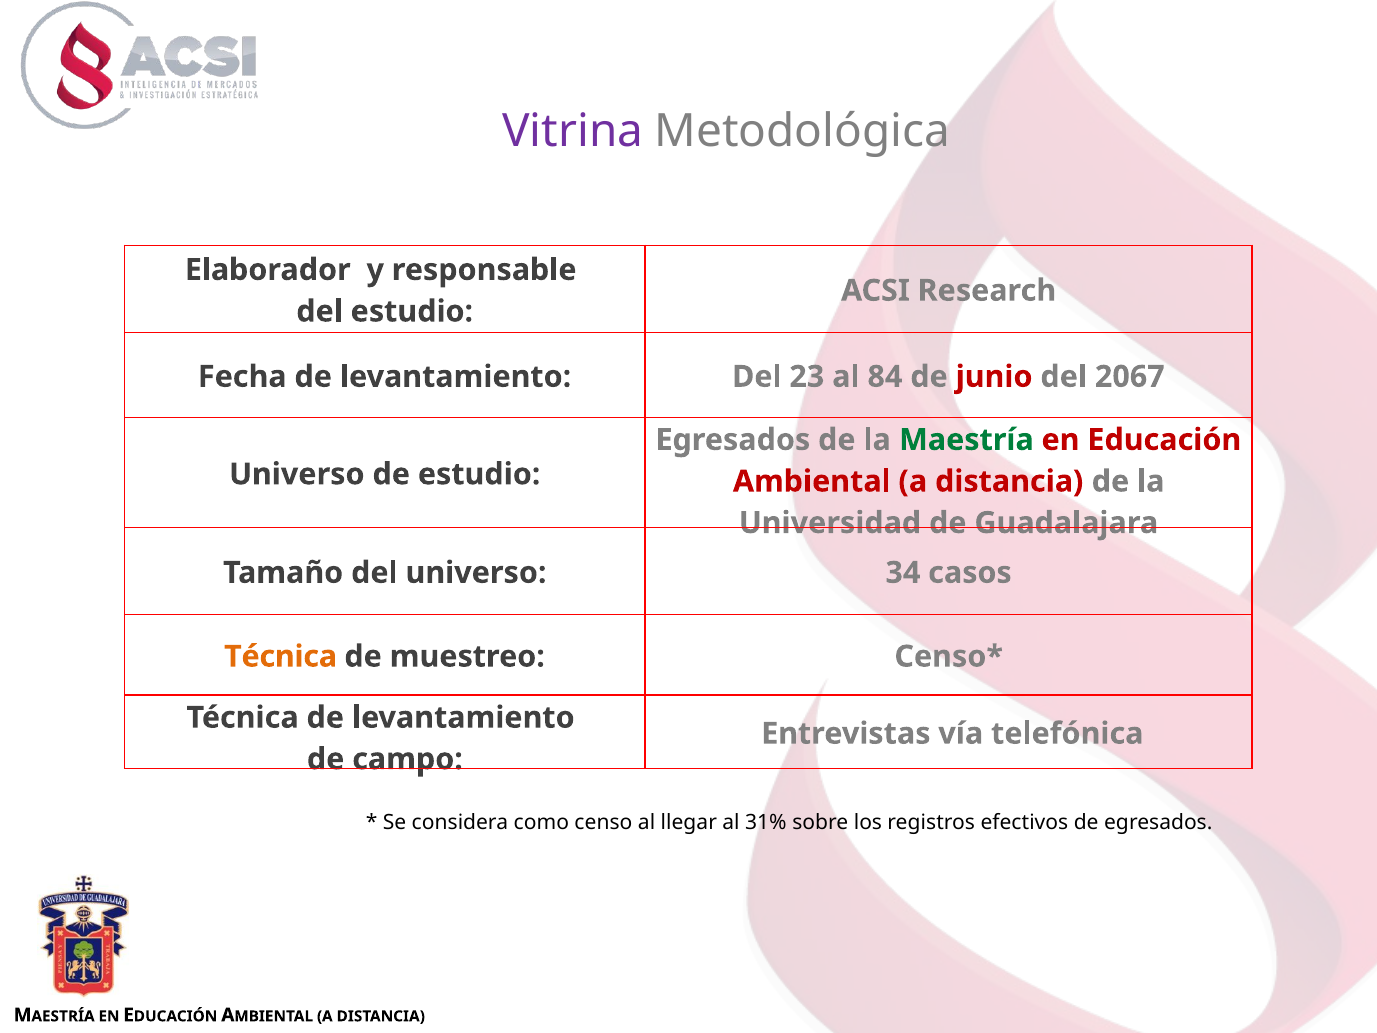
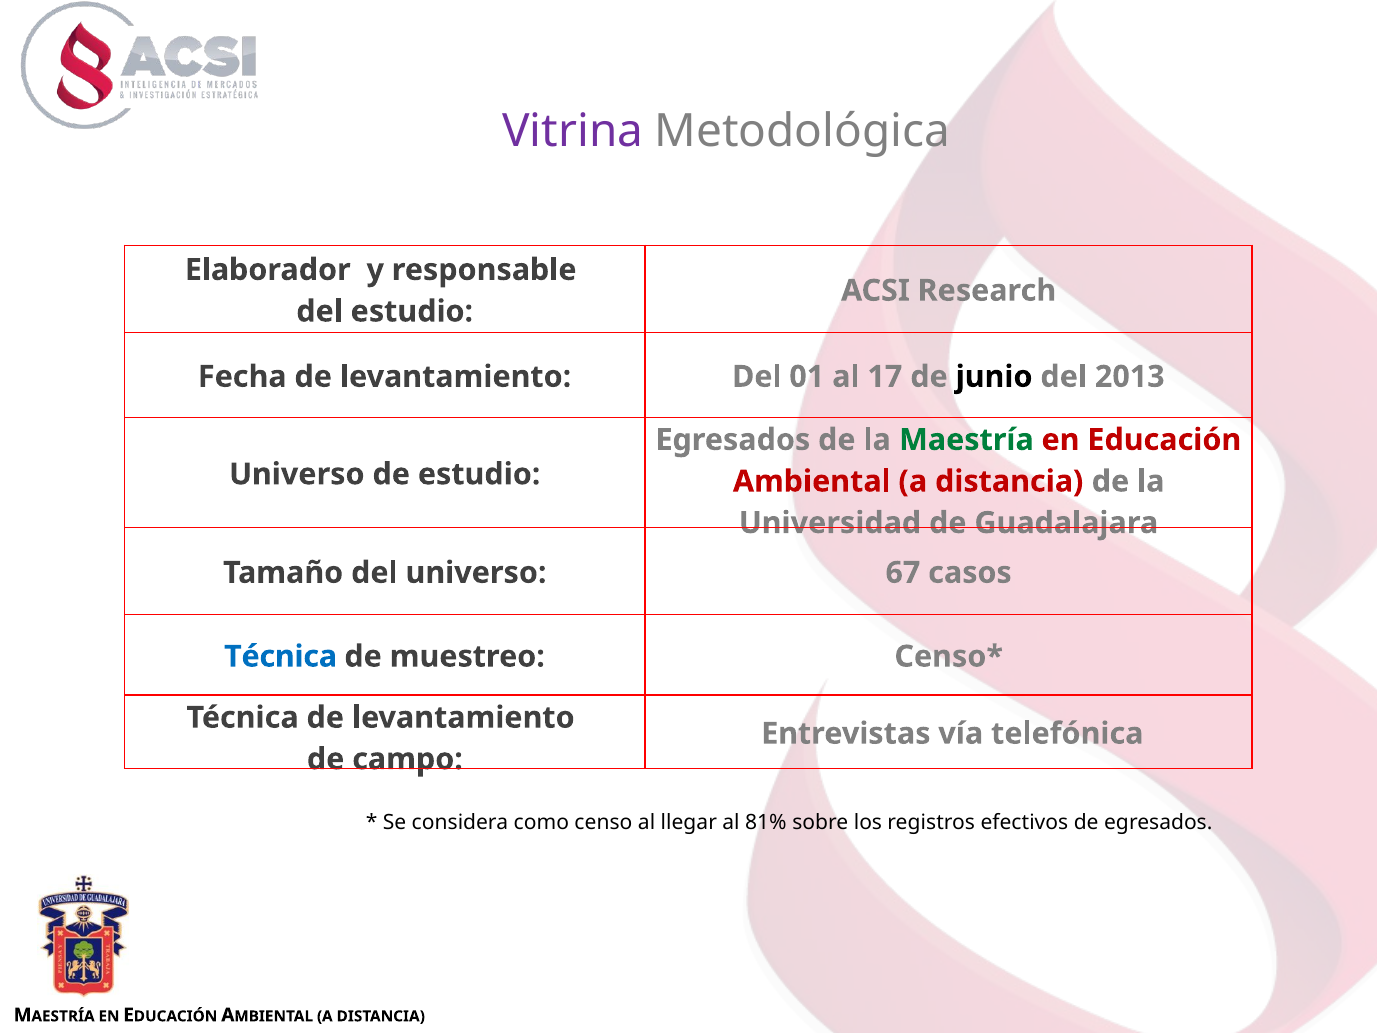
23: 23 -> 01
84: 84 -> 17
junio colour: red -> black
2067: 2067 -> 2013
34: 34 -> 67
Técnica at (281, 656) colour: orange -> blue
31%: 31% -> 81%
